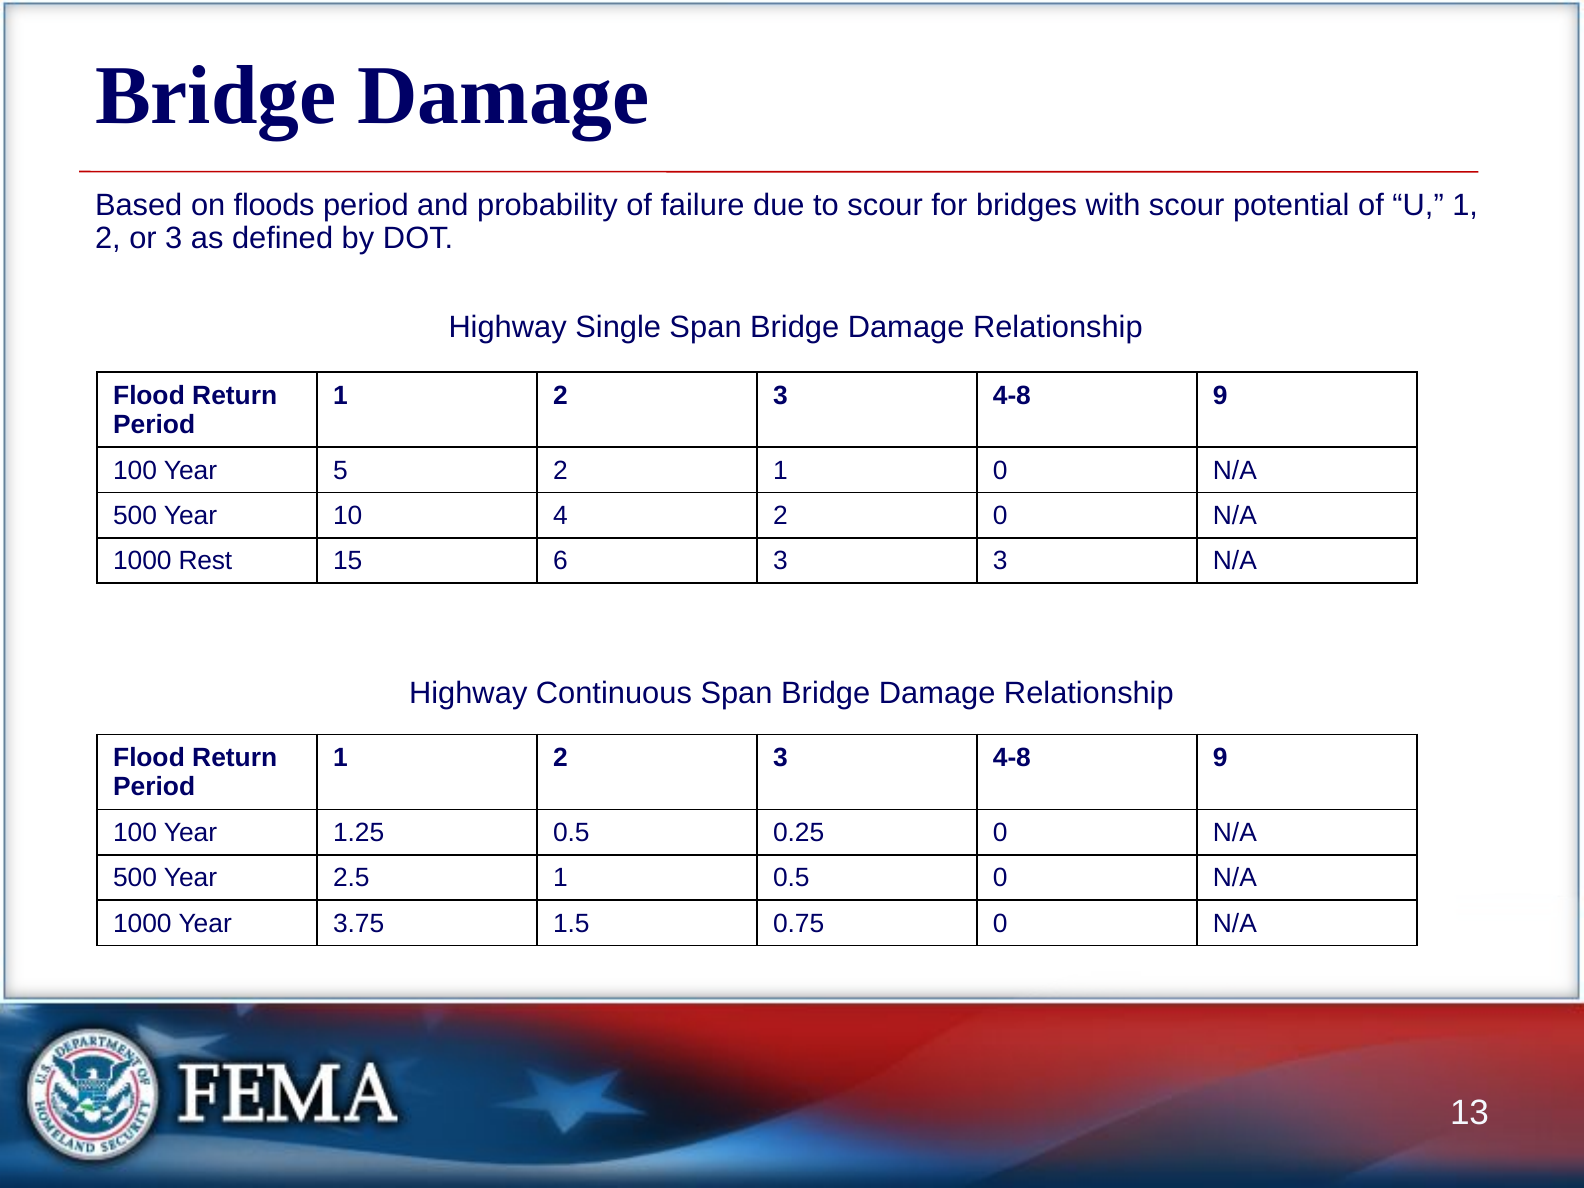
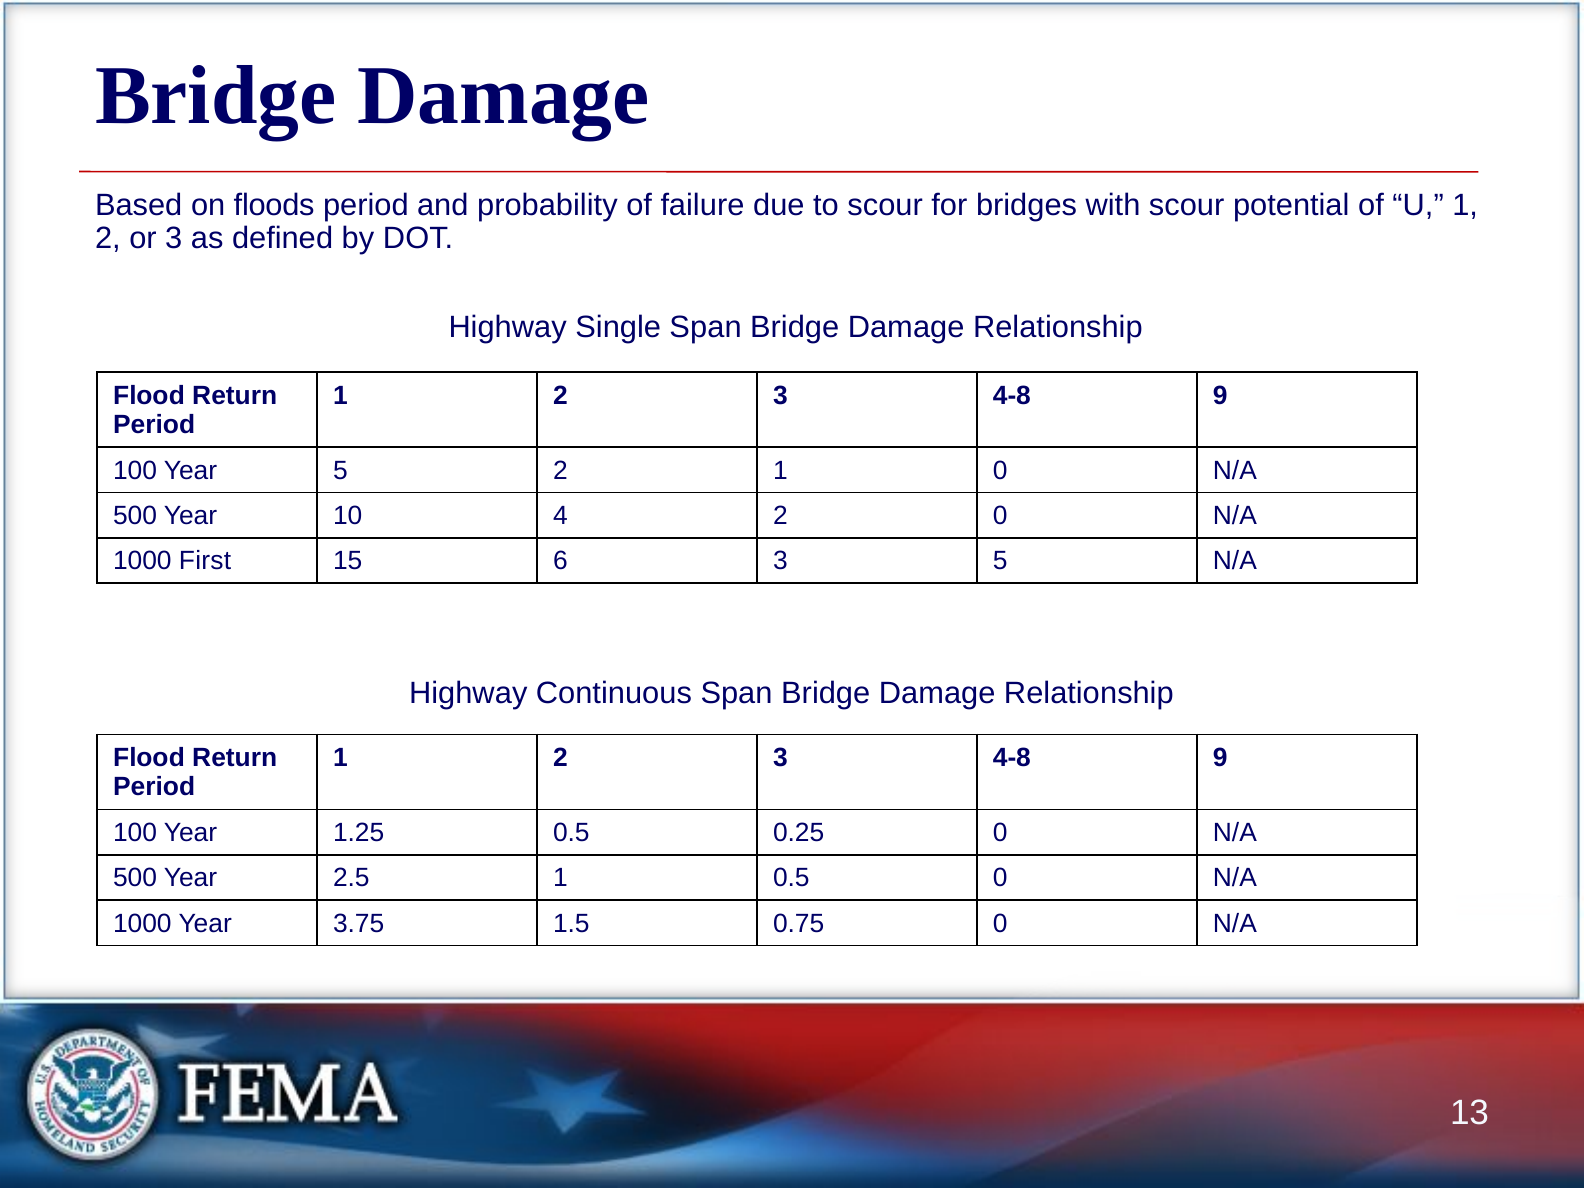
Rest: Rest -> First
3 3: 3 -> 5
